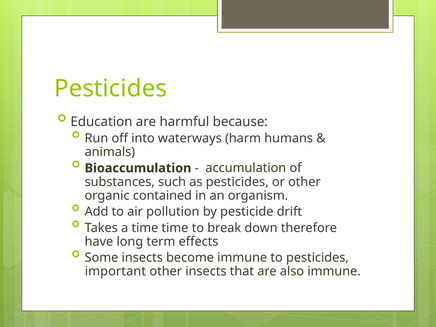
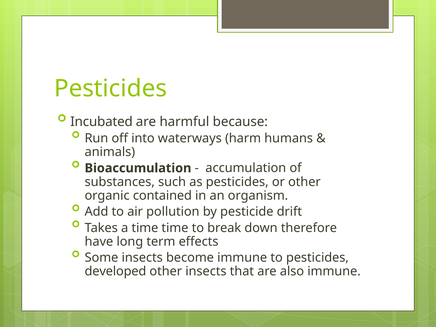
Education: Education -> Incubated
important: important -> developed
